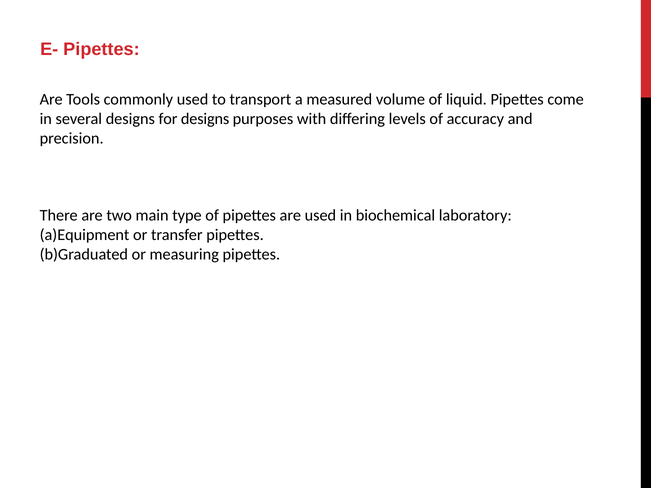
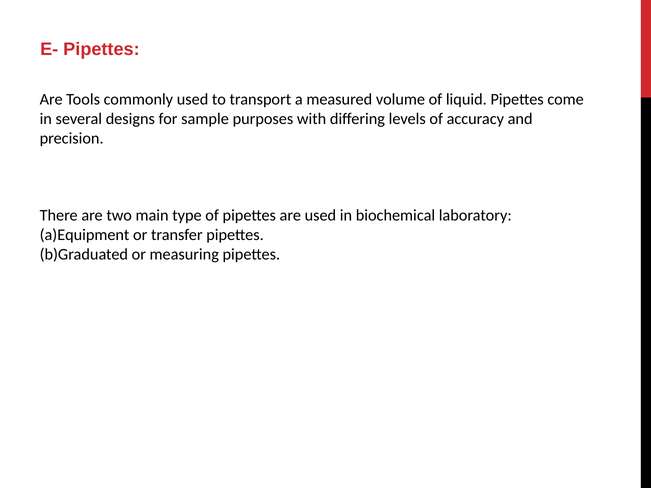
for designs: designs -> sample
